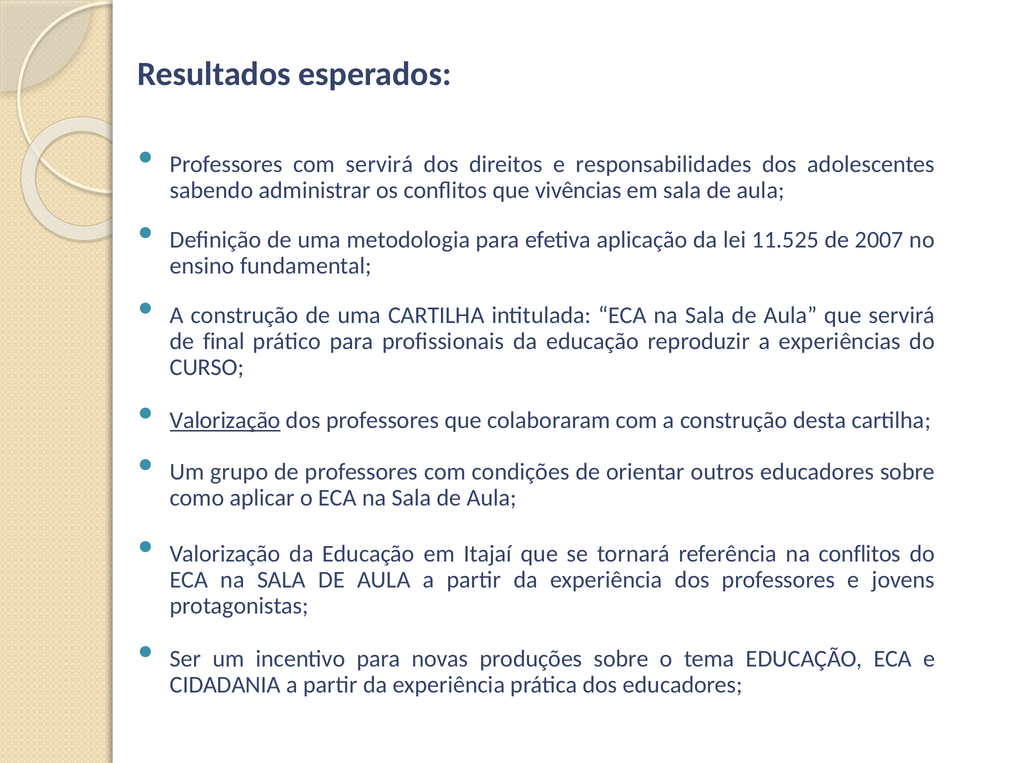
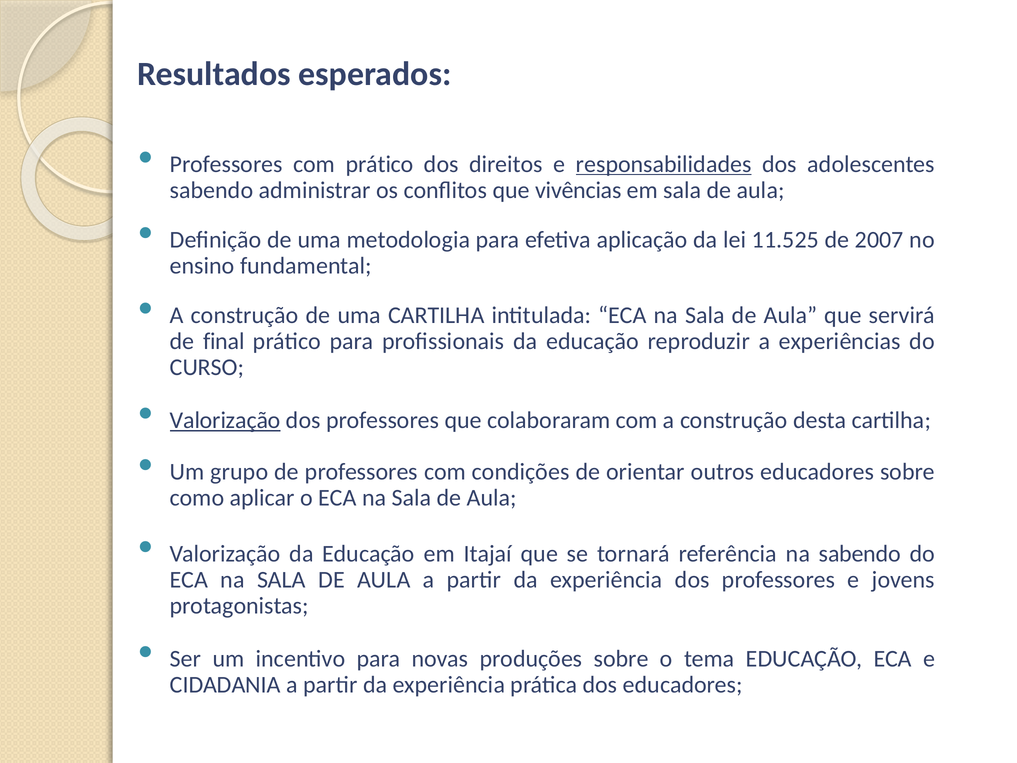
com servirá: servirá -> prático
responsabilidades underline: none -> present
na conflitos: conflitos -> sabendo
